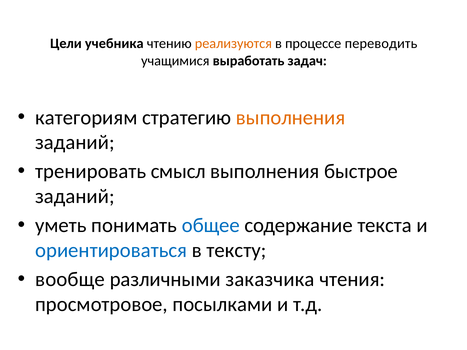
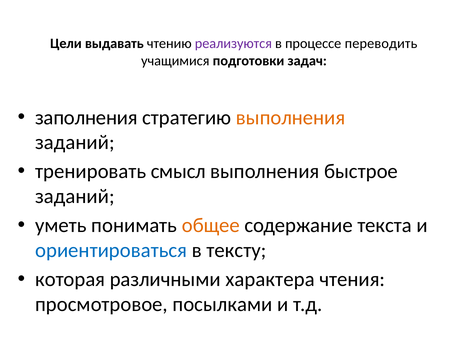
учебника: учебника -> выдавать
реализуются colour: orange -> purple
выработать: выработать -> подготовки
категориям: категориям -> заполнения
общее colour: blue -> orange
вообще: вообще -> которая
заказчика: заказчика -> характера
